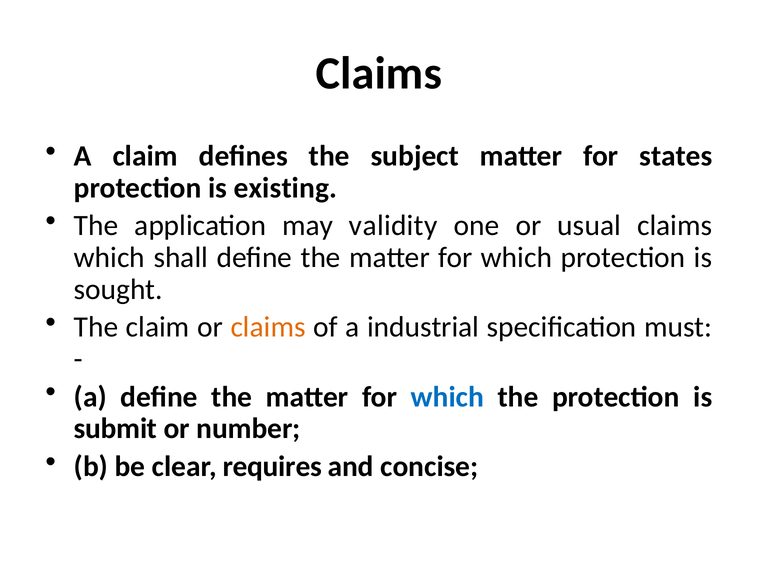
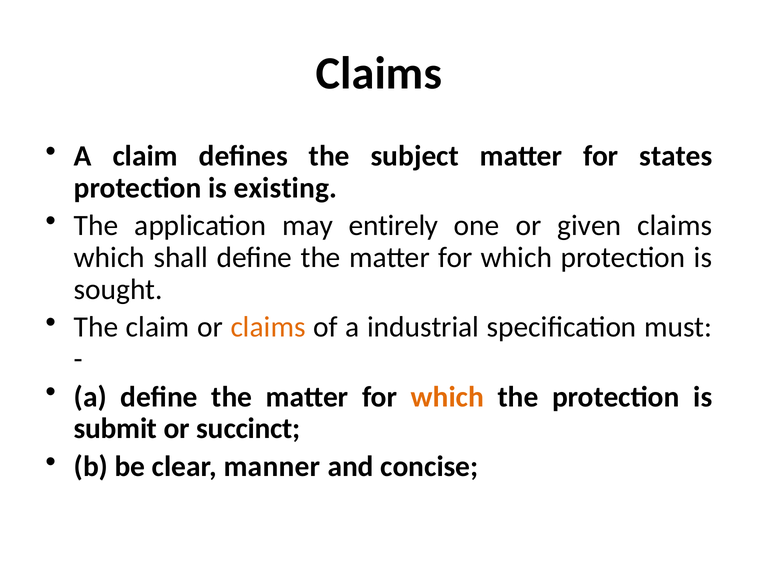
validity: validity -> entirely
usual: usual -> given
which at (447, 397) colour: blue -> orange
number: number -> succinct
requires: requires -> manner
